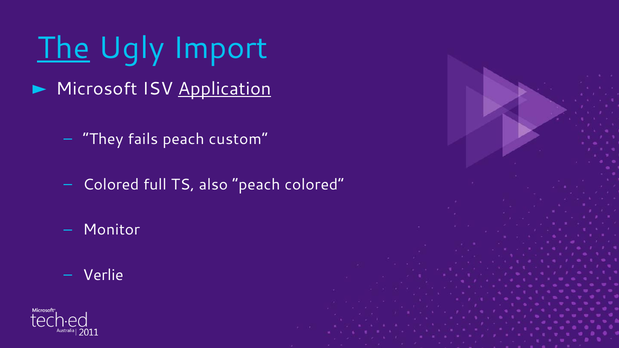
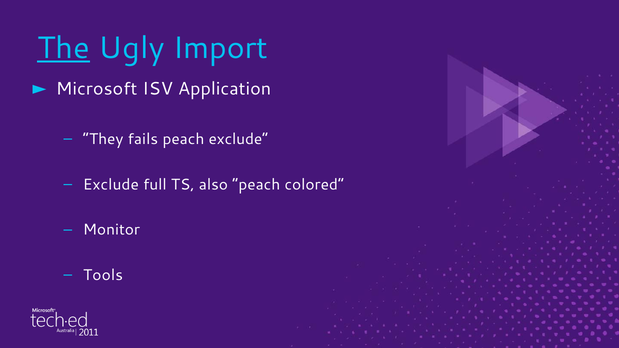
Application underline: present -> none
peach custom: custom -> exclude
Colored at (111, 185): Colored -> Exclude
Verlie: Verlie -> Tools
